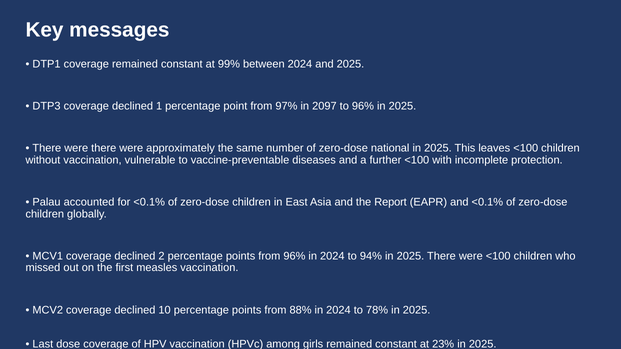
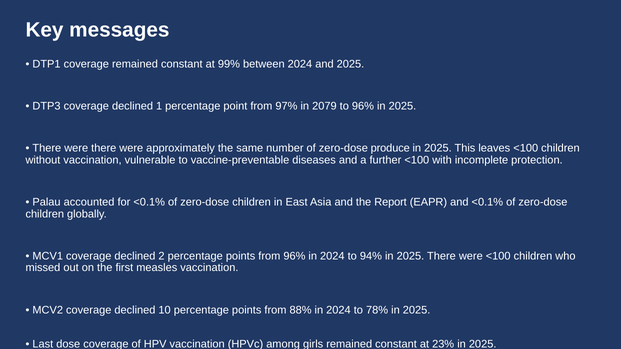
2097: 2097 -> 2079
national: national -> produce
